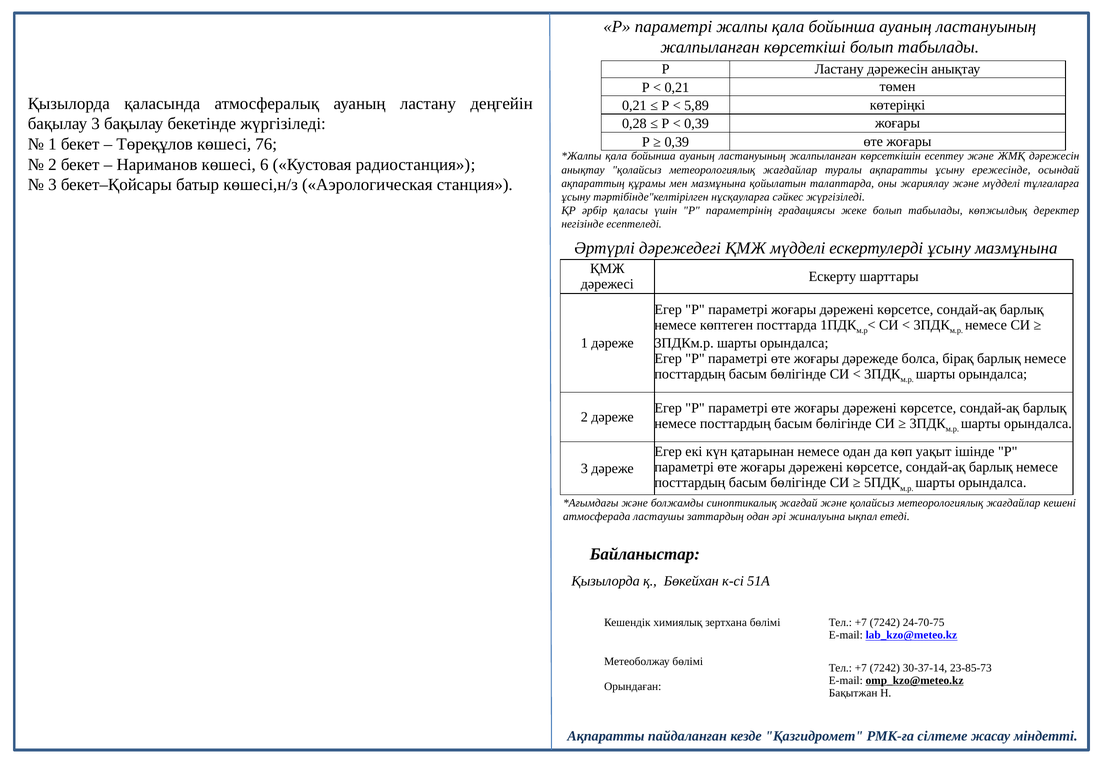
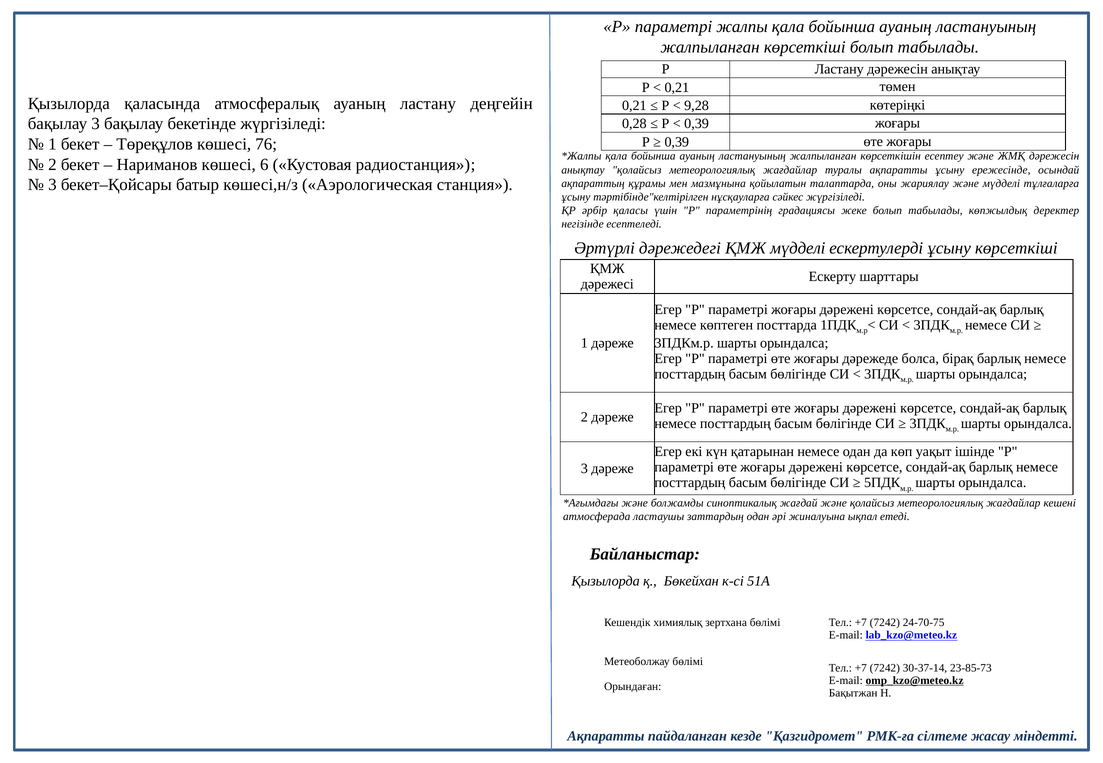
5,89: 5,89 -> 9,28
ұсыну мазмұнына: мазмұнына -> көрсеткіші
